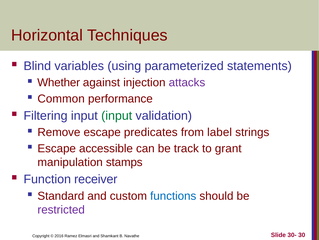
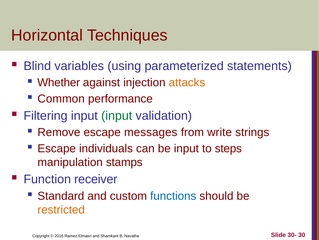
attacks colour: purple -> orange
predicates: predicates -> messages
label: label -> write
accessible: accessible -> individuals
be track: track -> input
grant: grant -> steps
restricted colour: purple -> orange
